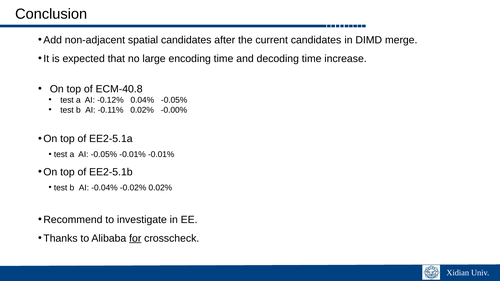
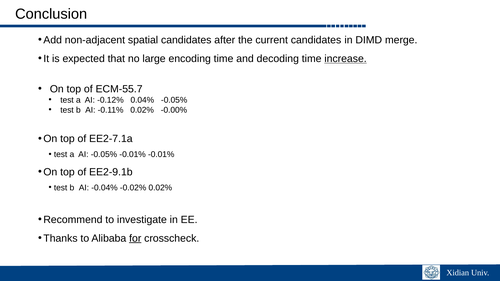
increase underline: none -> present
ECM-40.8: ECM-40.8 -> ECM-55.7
EE2-5.1a: EE2-5.1a -> EE2-7.1a
EE2-5.1b: EE2-5.1b -> EE2-9.1b
